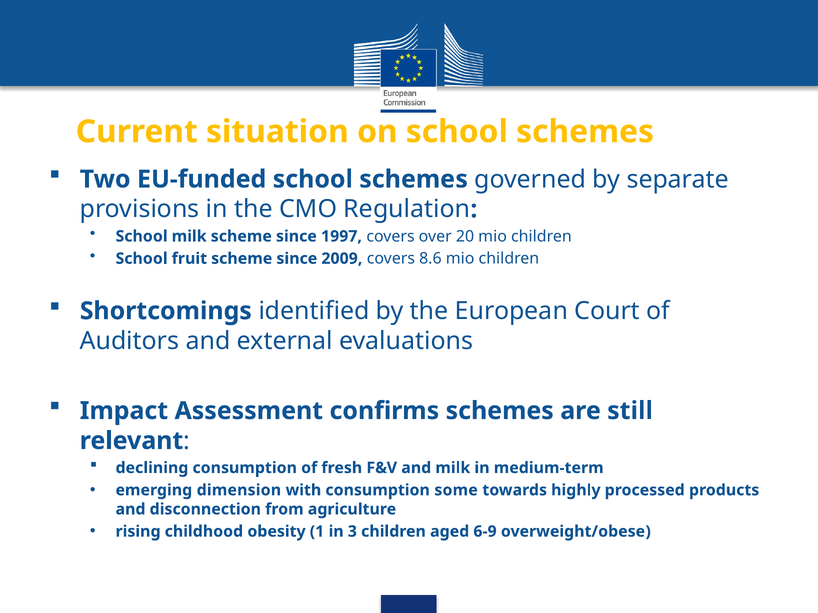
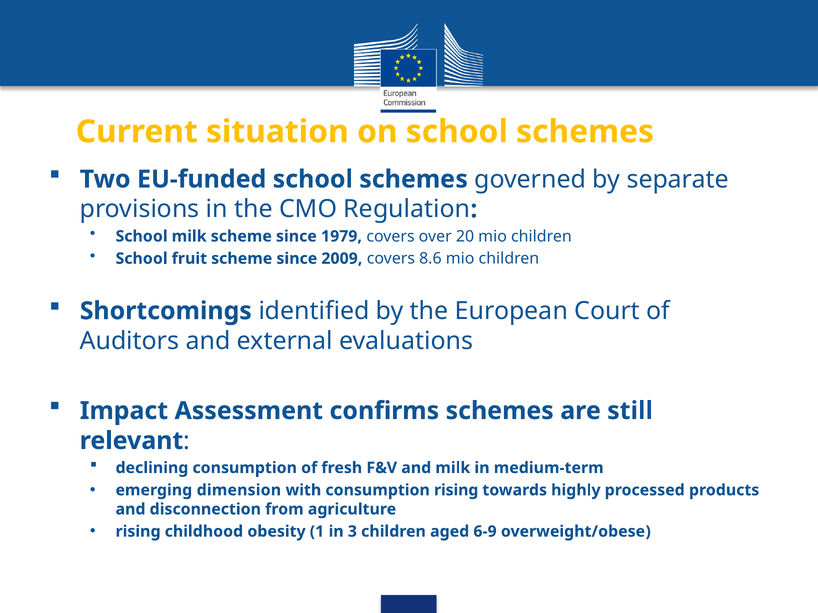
1997: 1997 -> 1979
consumption some: some -> rising
